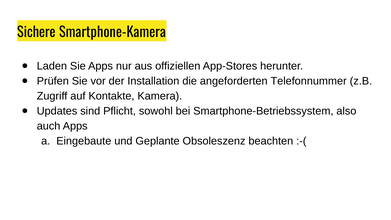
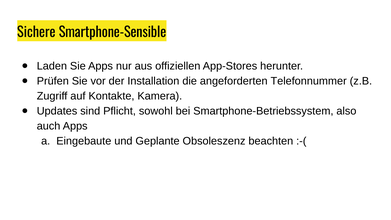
Smartphone-Kamera: Smartphone-Kamera -> Smartphone-Sensible
